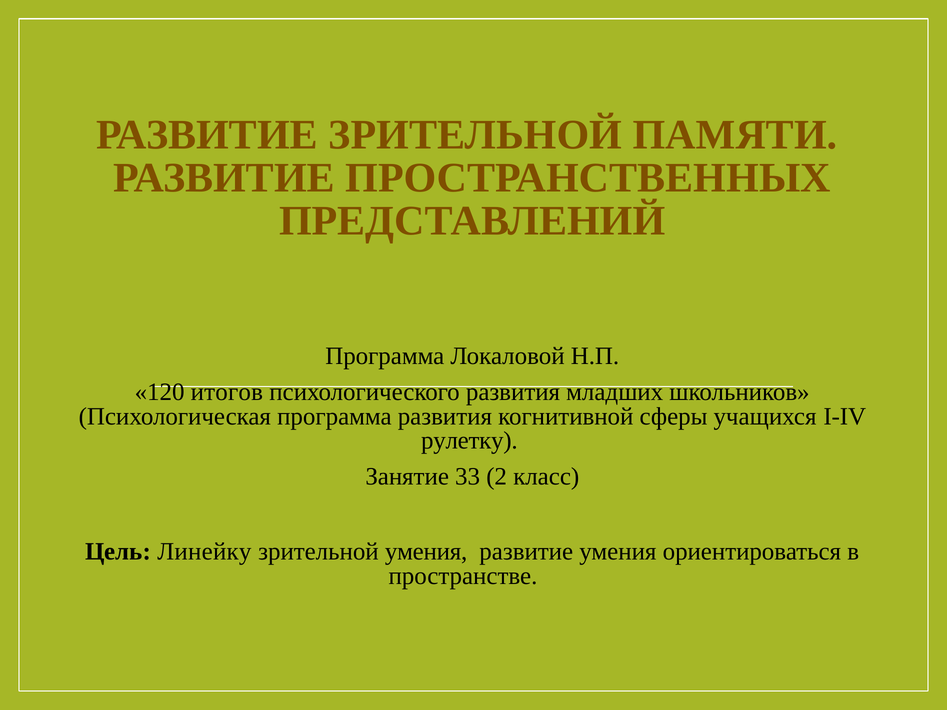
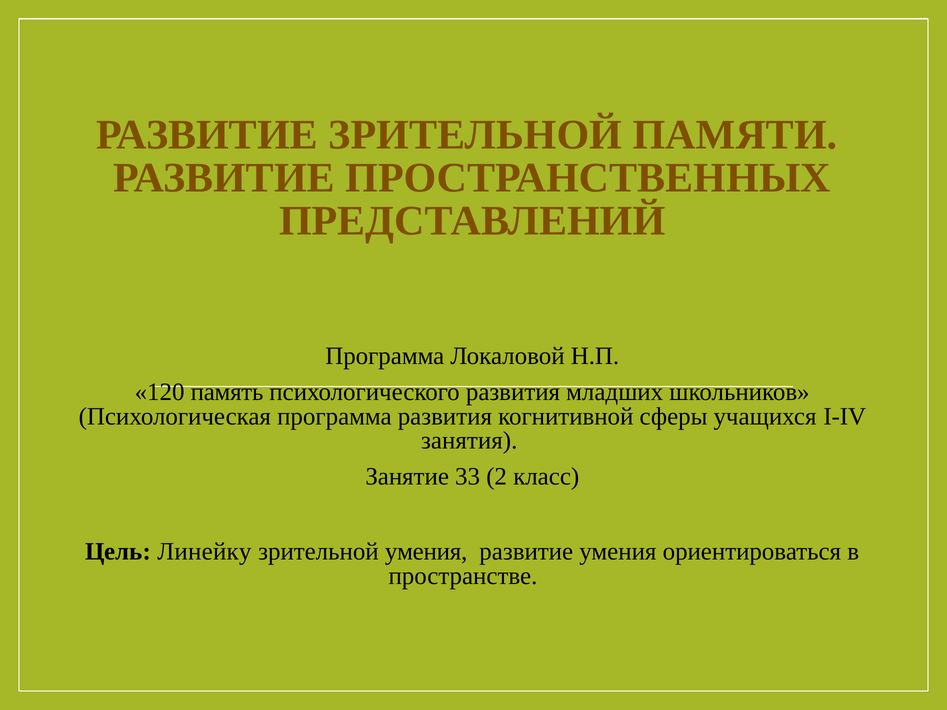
итогов: итогов -> память
рулетку: рулетку -> занятия
